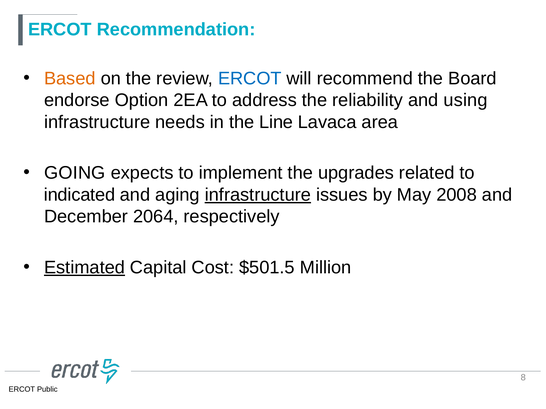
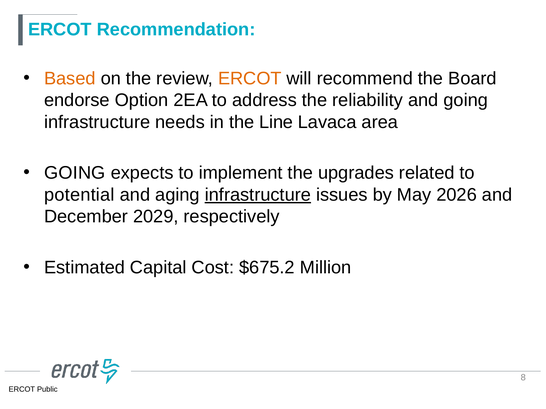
ERCOT at (250, 79) colour: blue -> orange
and using: using -> going
indicated: indicated -> potential
2008: 2008 -> 2026
2064: 2064 -> 2029
Estimated underline: present -> none
$501.5: $501.5 -> $675.2
